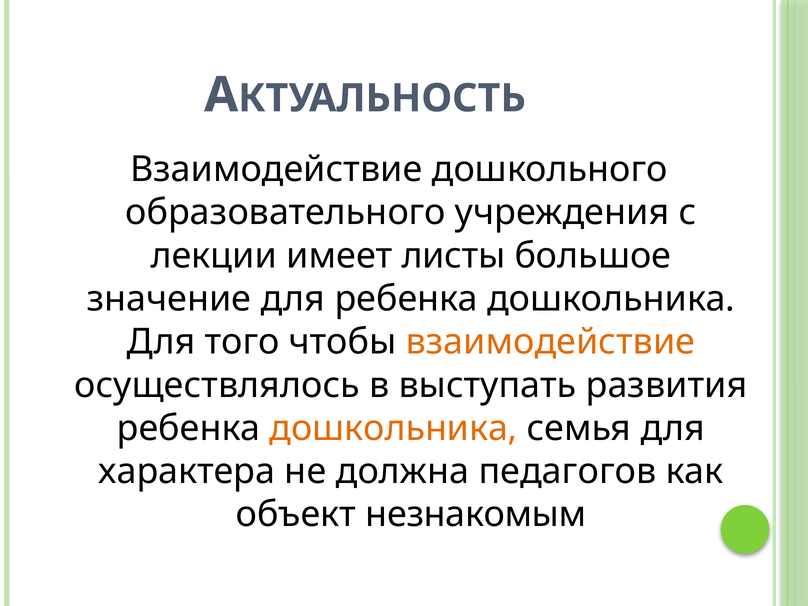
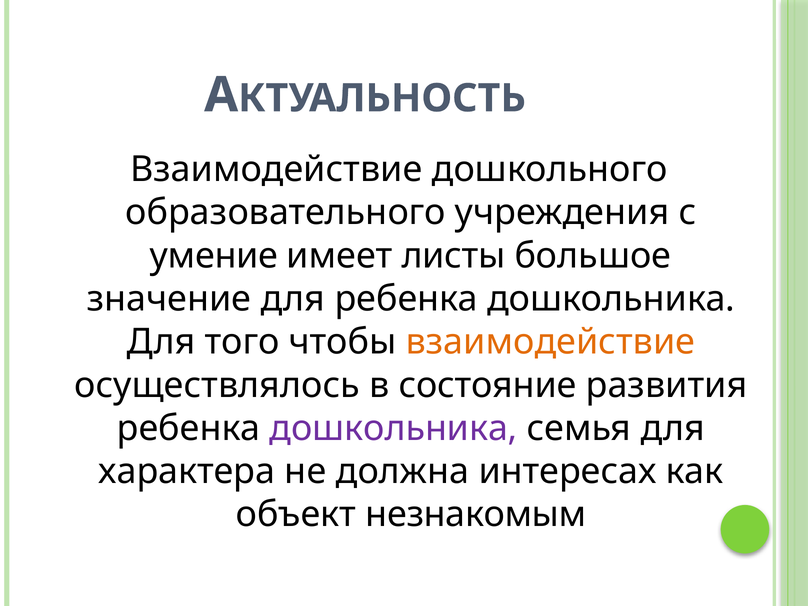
лекции: лекции -> умение
выступать: выступать -> состояние
дошкольника at (394, 428) colour: orange -> purple
педагогов: педагогов -> интересах
